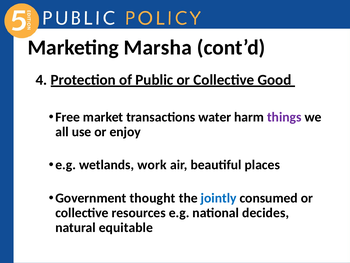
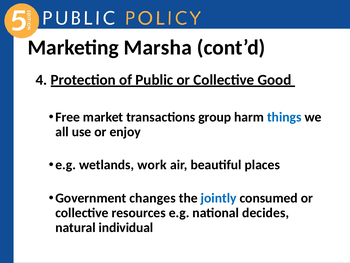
water: water -> group
things colour: purple -> blue
thought: thought -> changes
equitable: equitable -> individual
